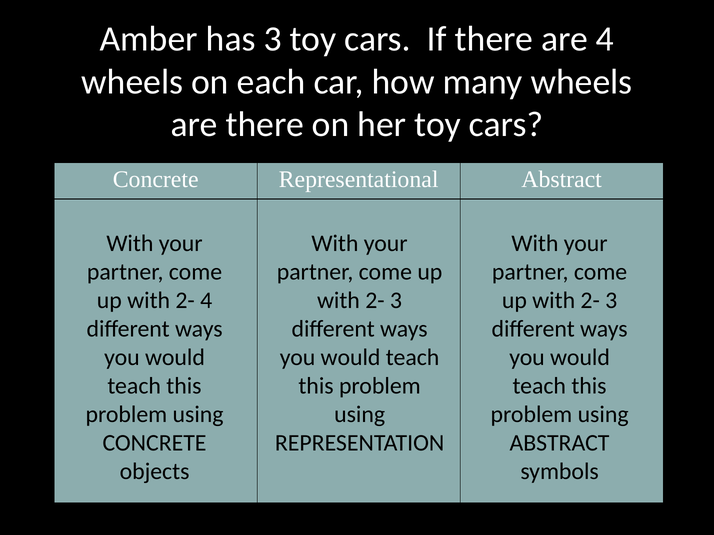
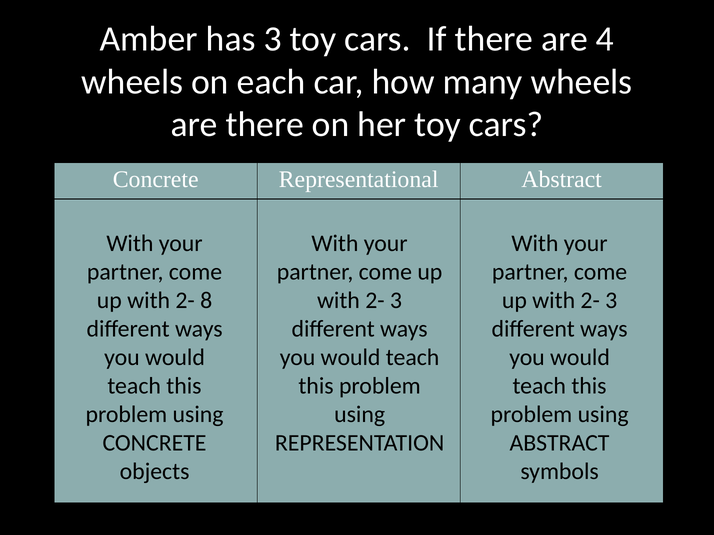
2- 4: 4 -> 8
